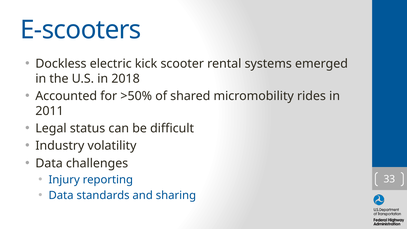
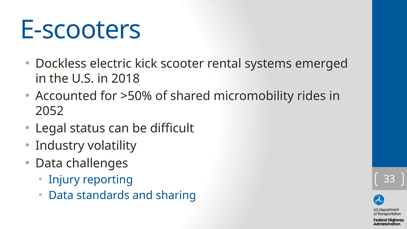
2011: 2011 -> 2052
